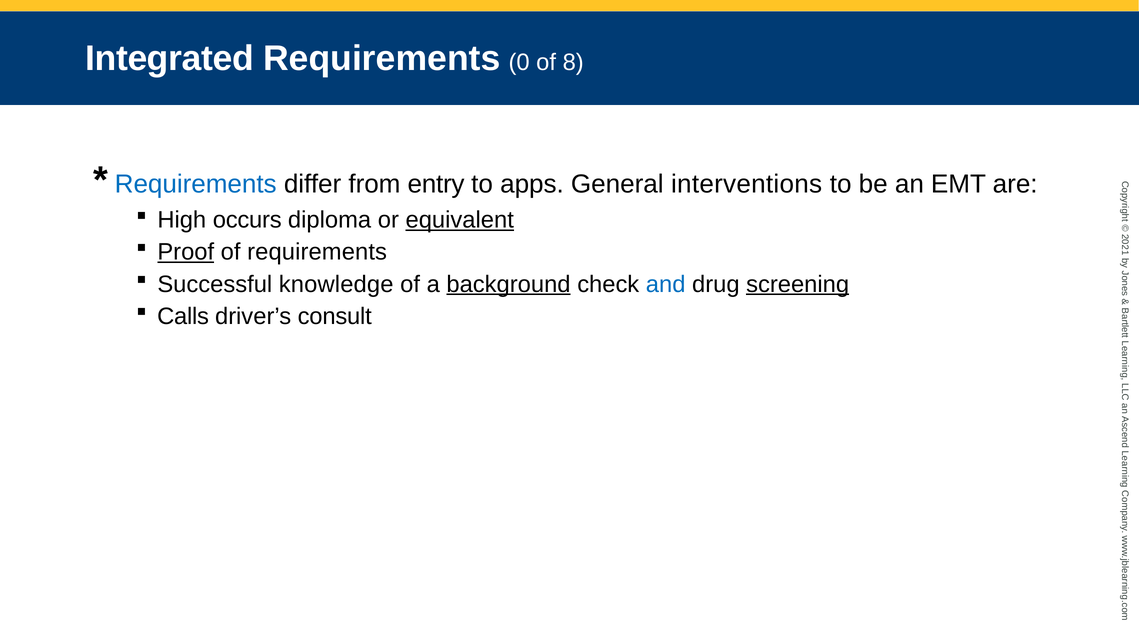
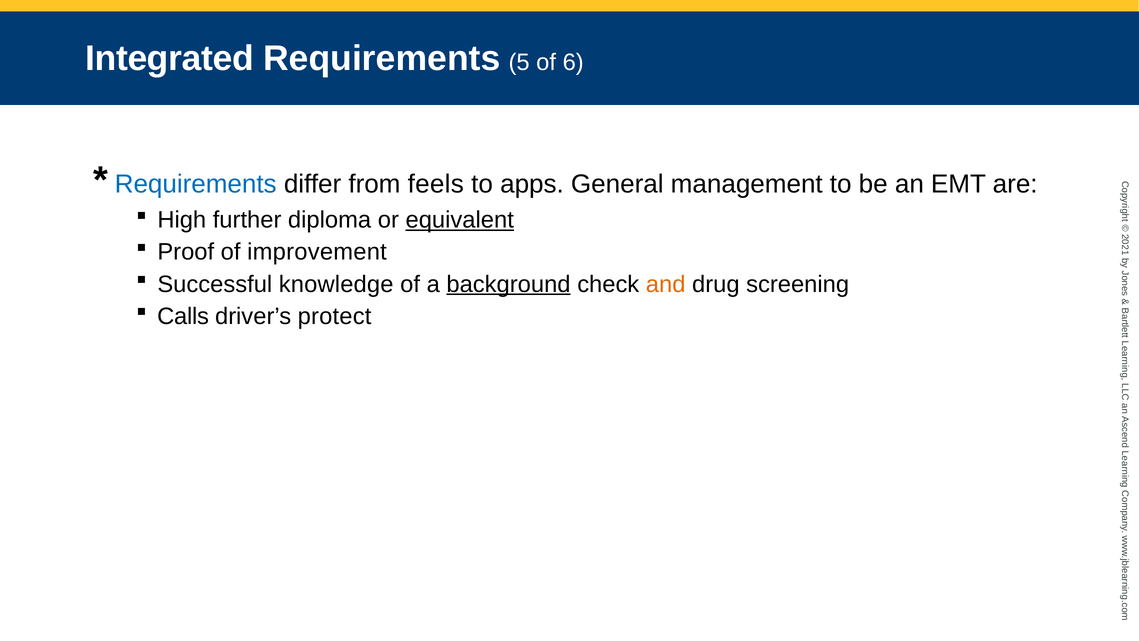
Requirements 0: 0 -> 5
8: 8 -> 6
entry: entry -> feels
interventions: interventions -> management
occurs: occurs -> further
Proof underline: present -> none
of requirements: requirements -> improvement
and colour: blue -> orange
screening underline: present -> none
consult: consult -> protect
